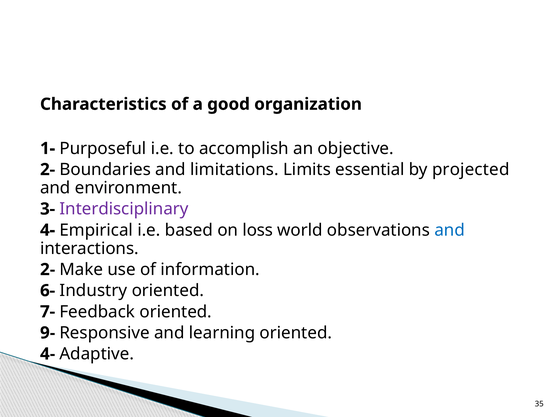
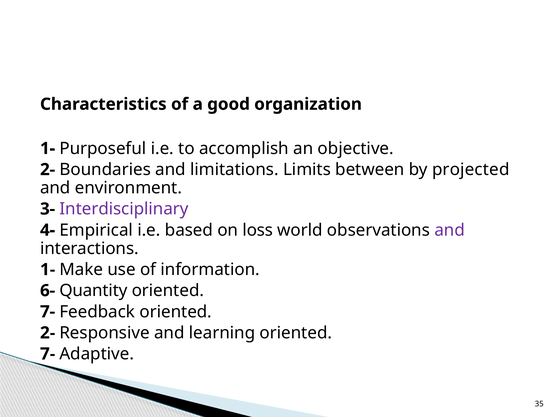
essential: essential -> between
and at (450, 230) colour: blue -> purple
2- at (48, 270): 2- -> 1-
Industry: Industry -> Quantity
9- at (48, 333): 9- -> 2-
4- at (48, 355): 4- -> 7-
